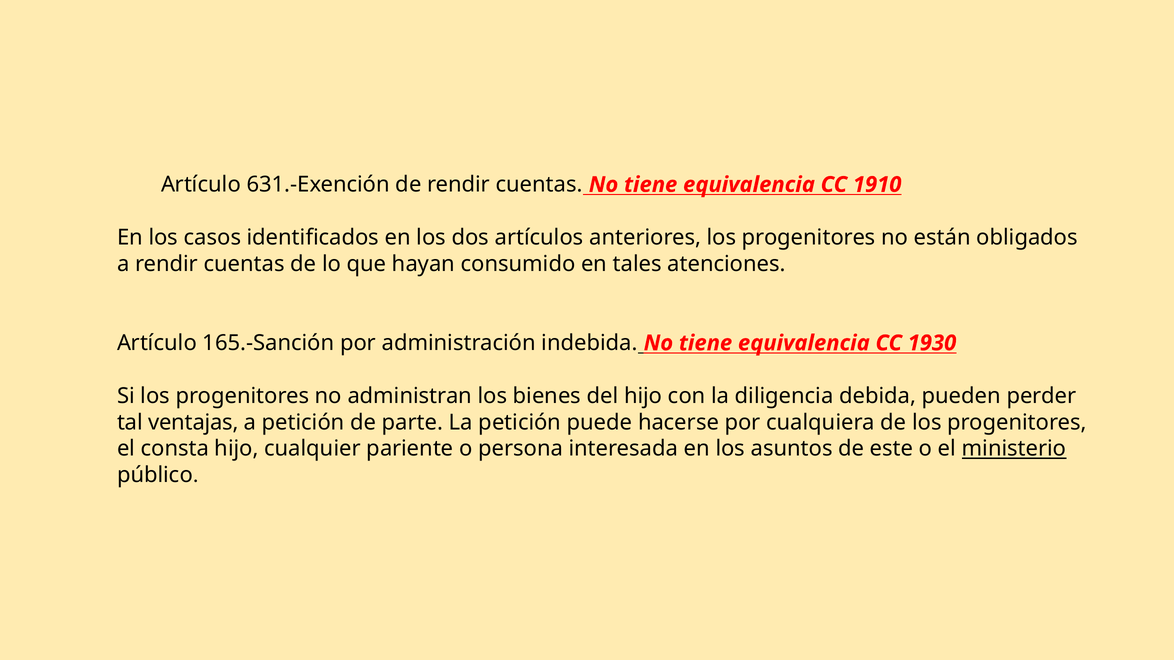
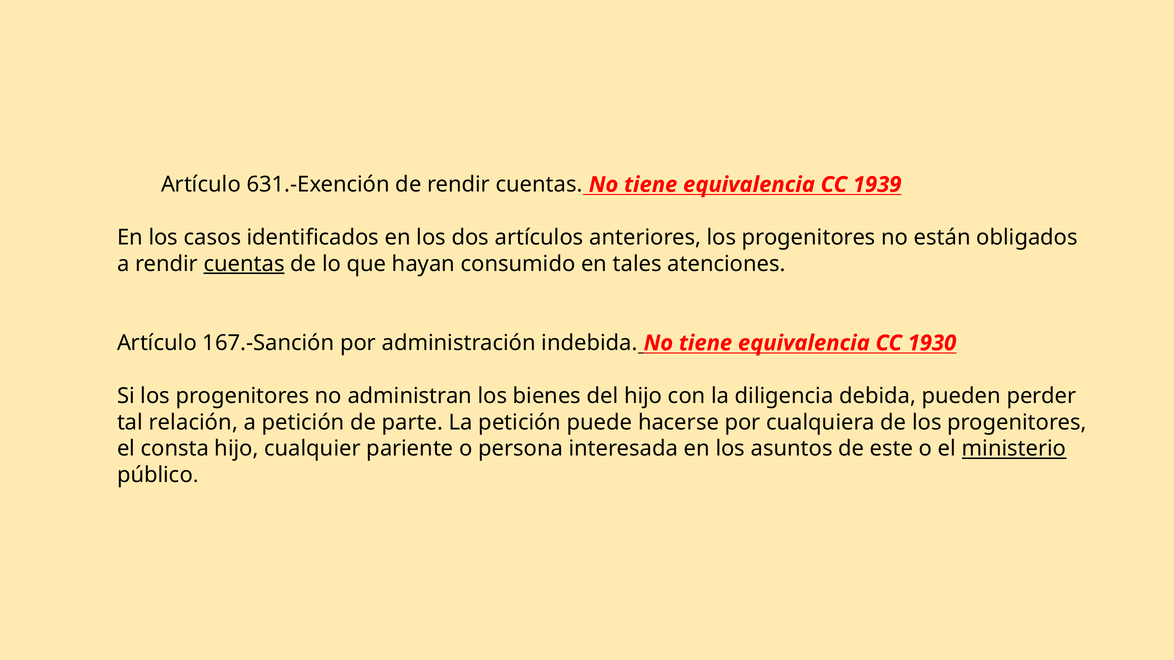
1910: 1910 -> 1939
cuentas at (244, 264) underline: none -> present
165.-Sanción: 165.-Sanción -> 167.-Sanción
ventajas: ventajas -> relación
